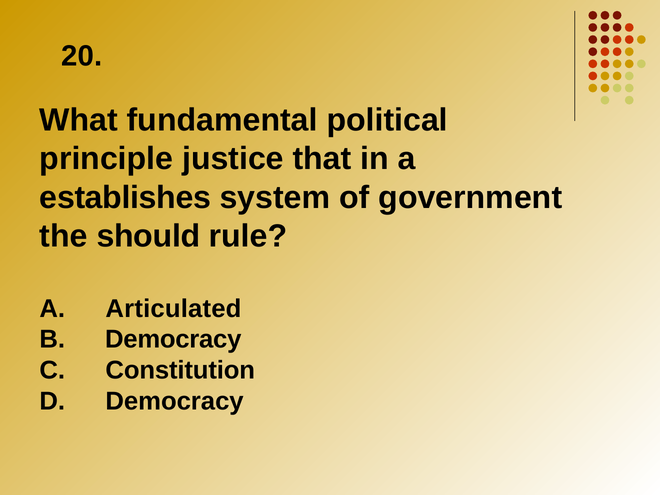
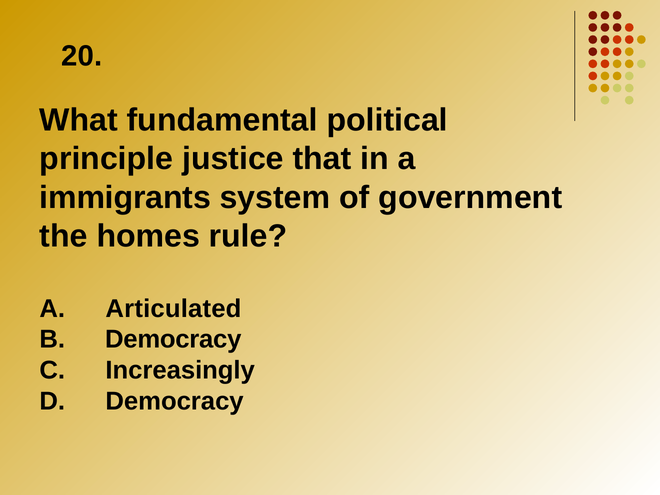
establishes: establishes -> immigrants
should: should -> homes
Constitution: Constitution -> Increasingly
